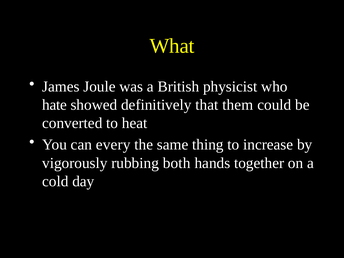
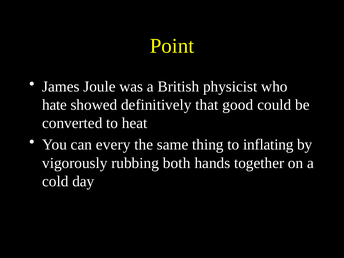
What: What -> Point
them: them -> good
increase: increase -> inflating
